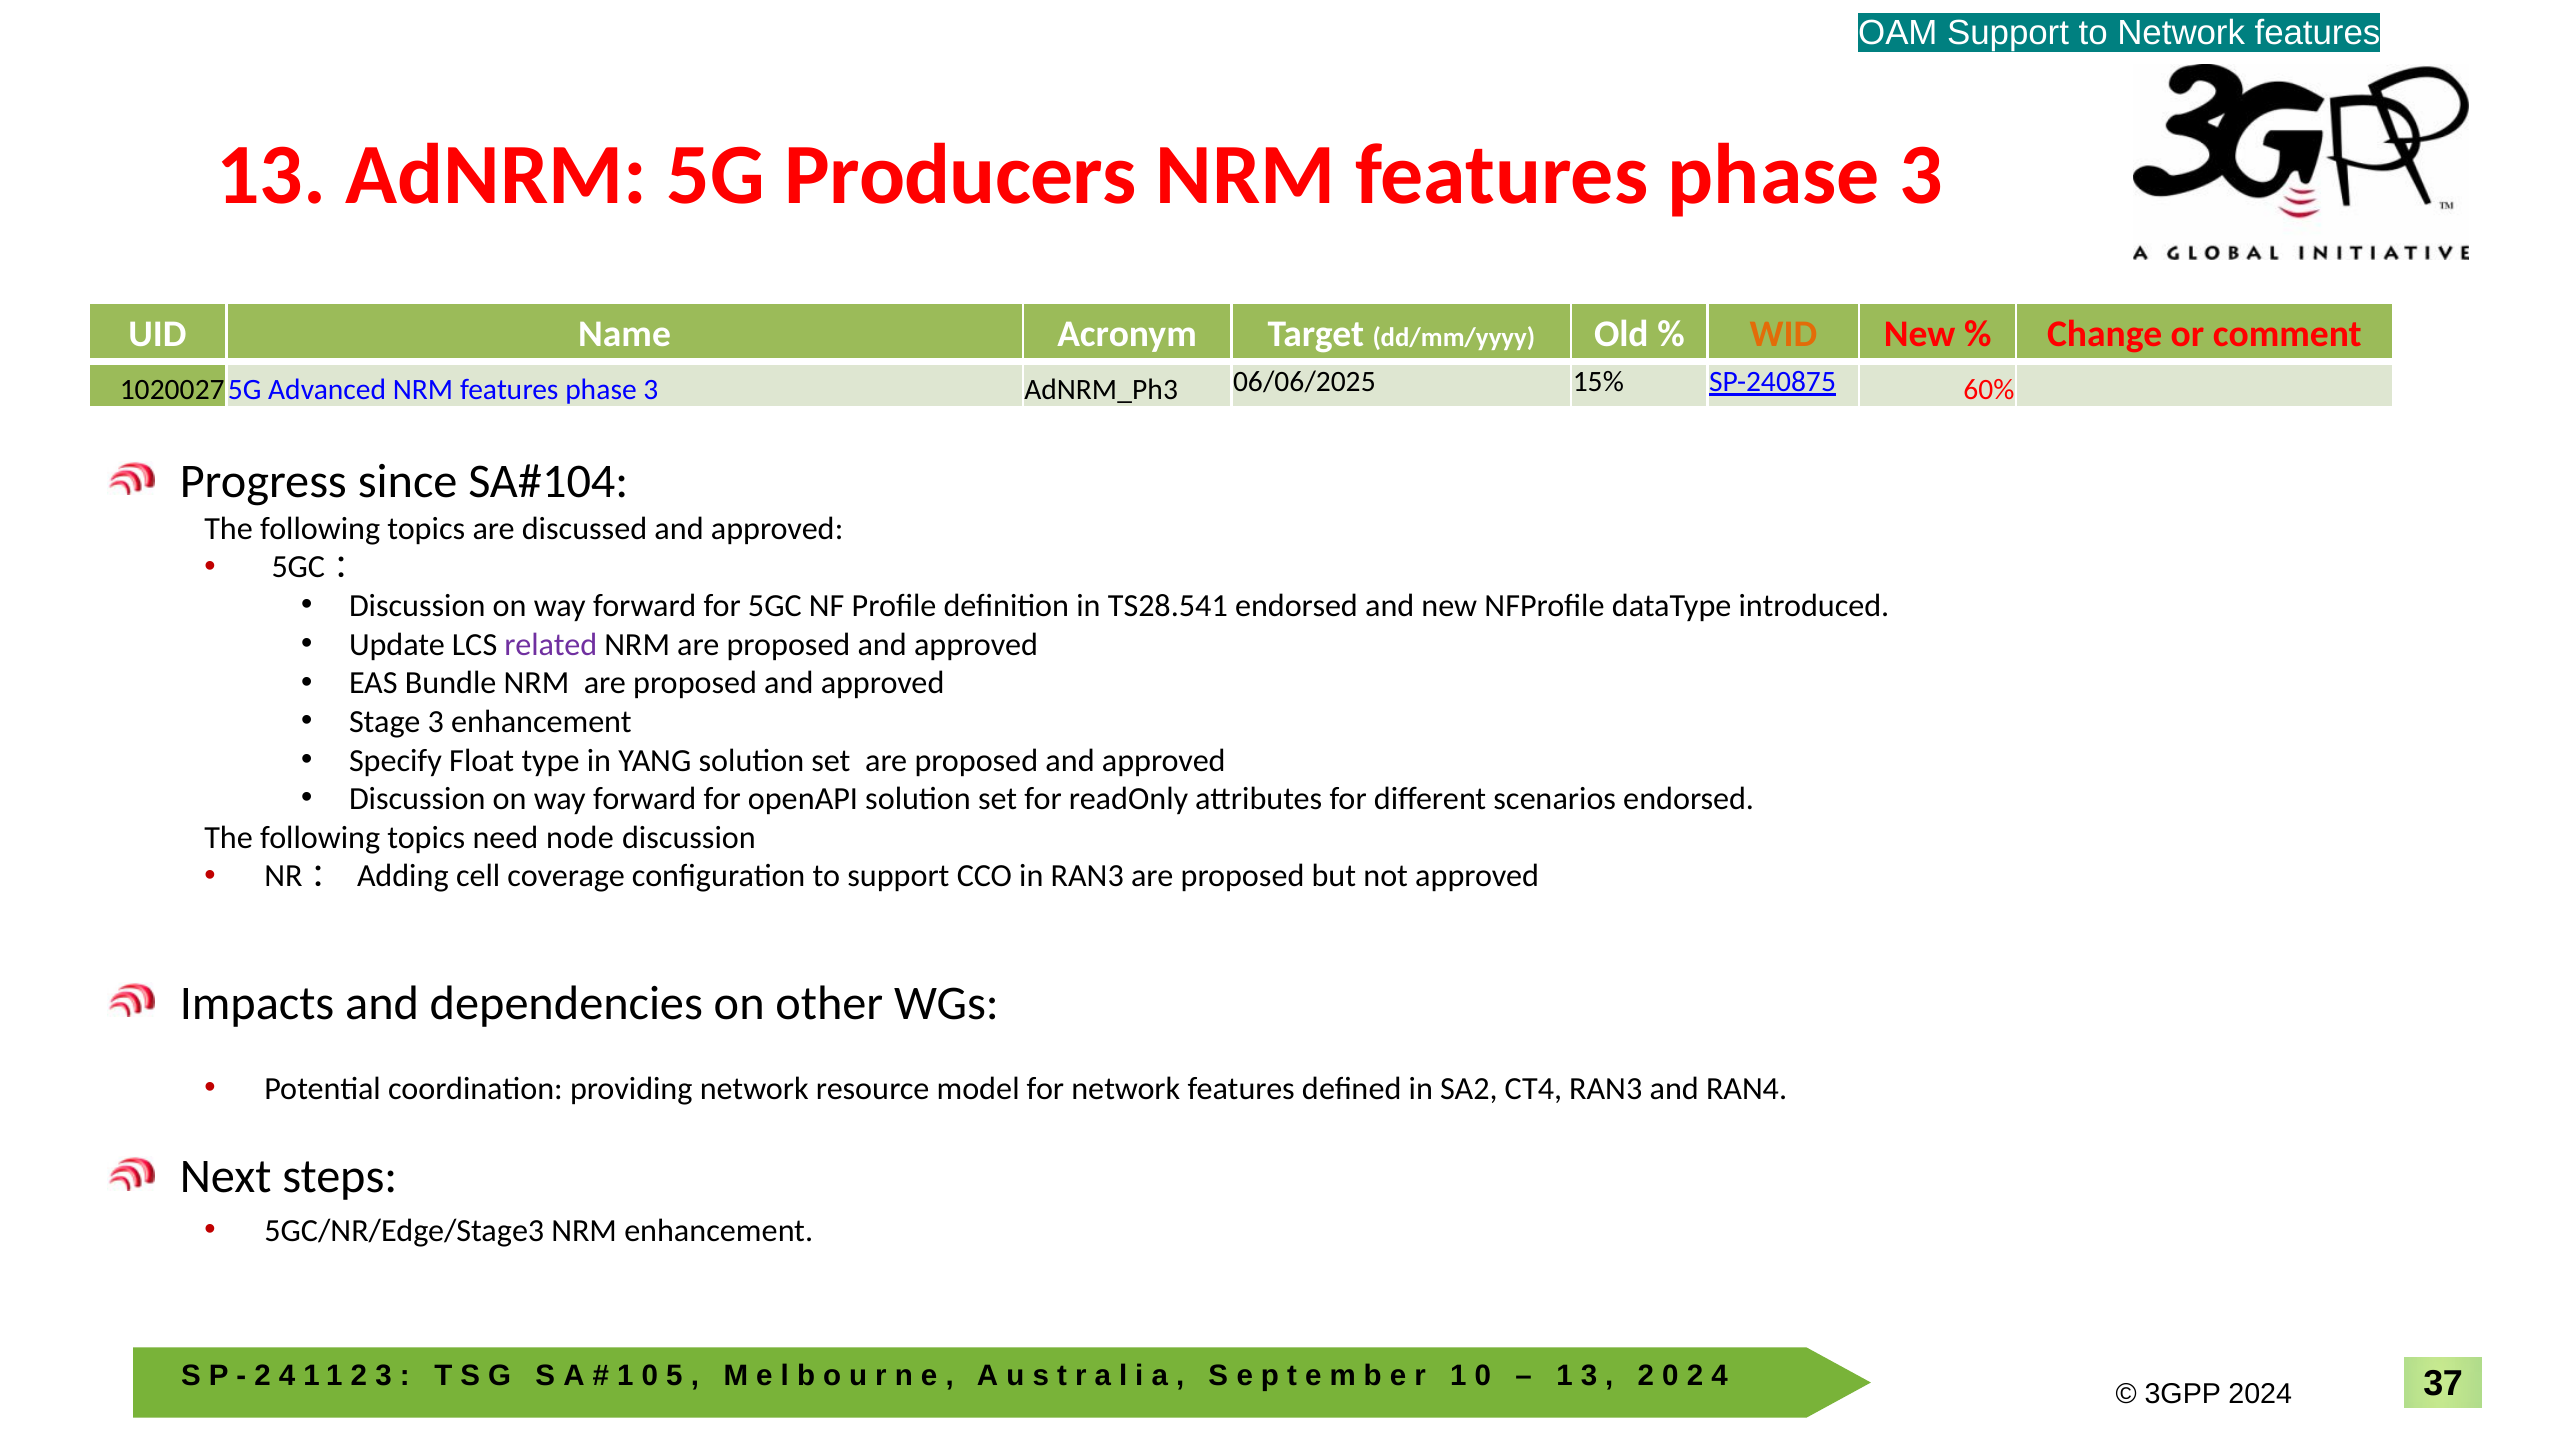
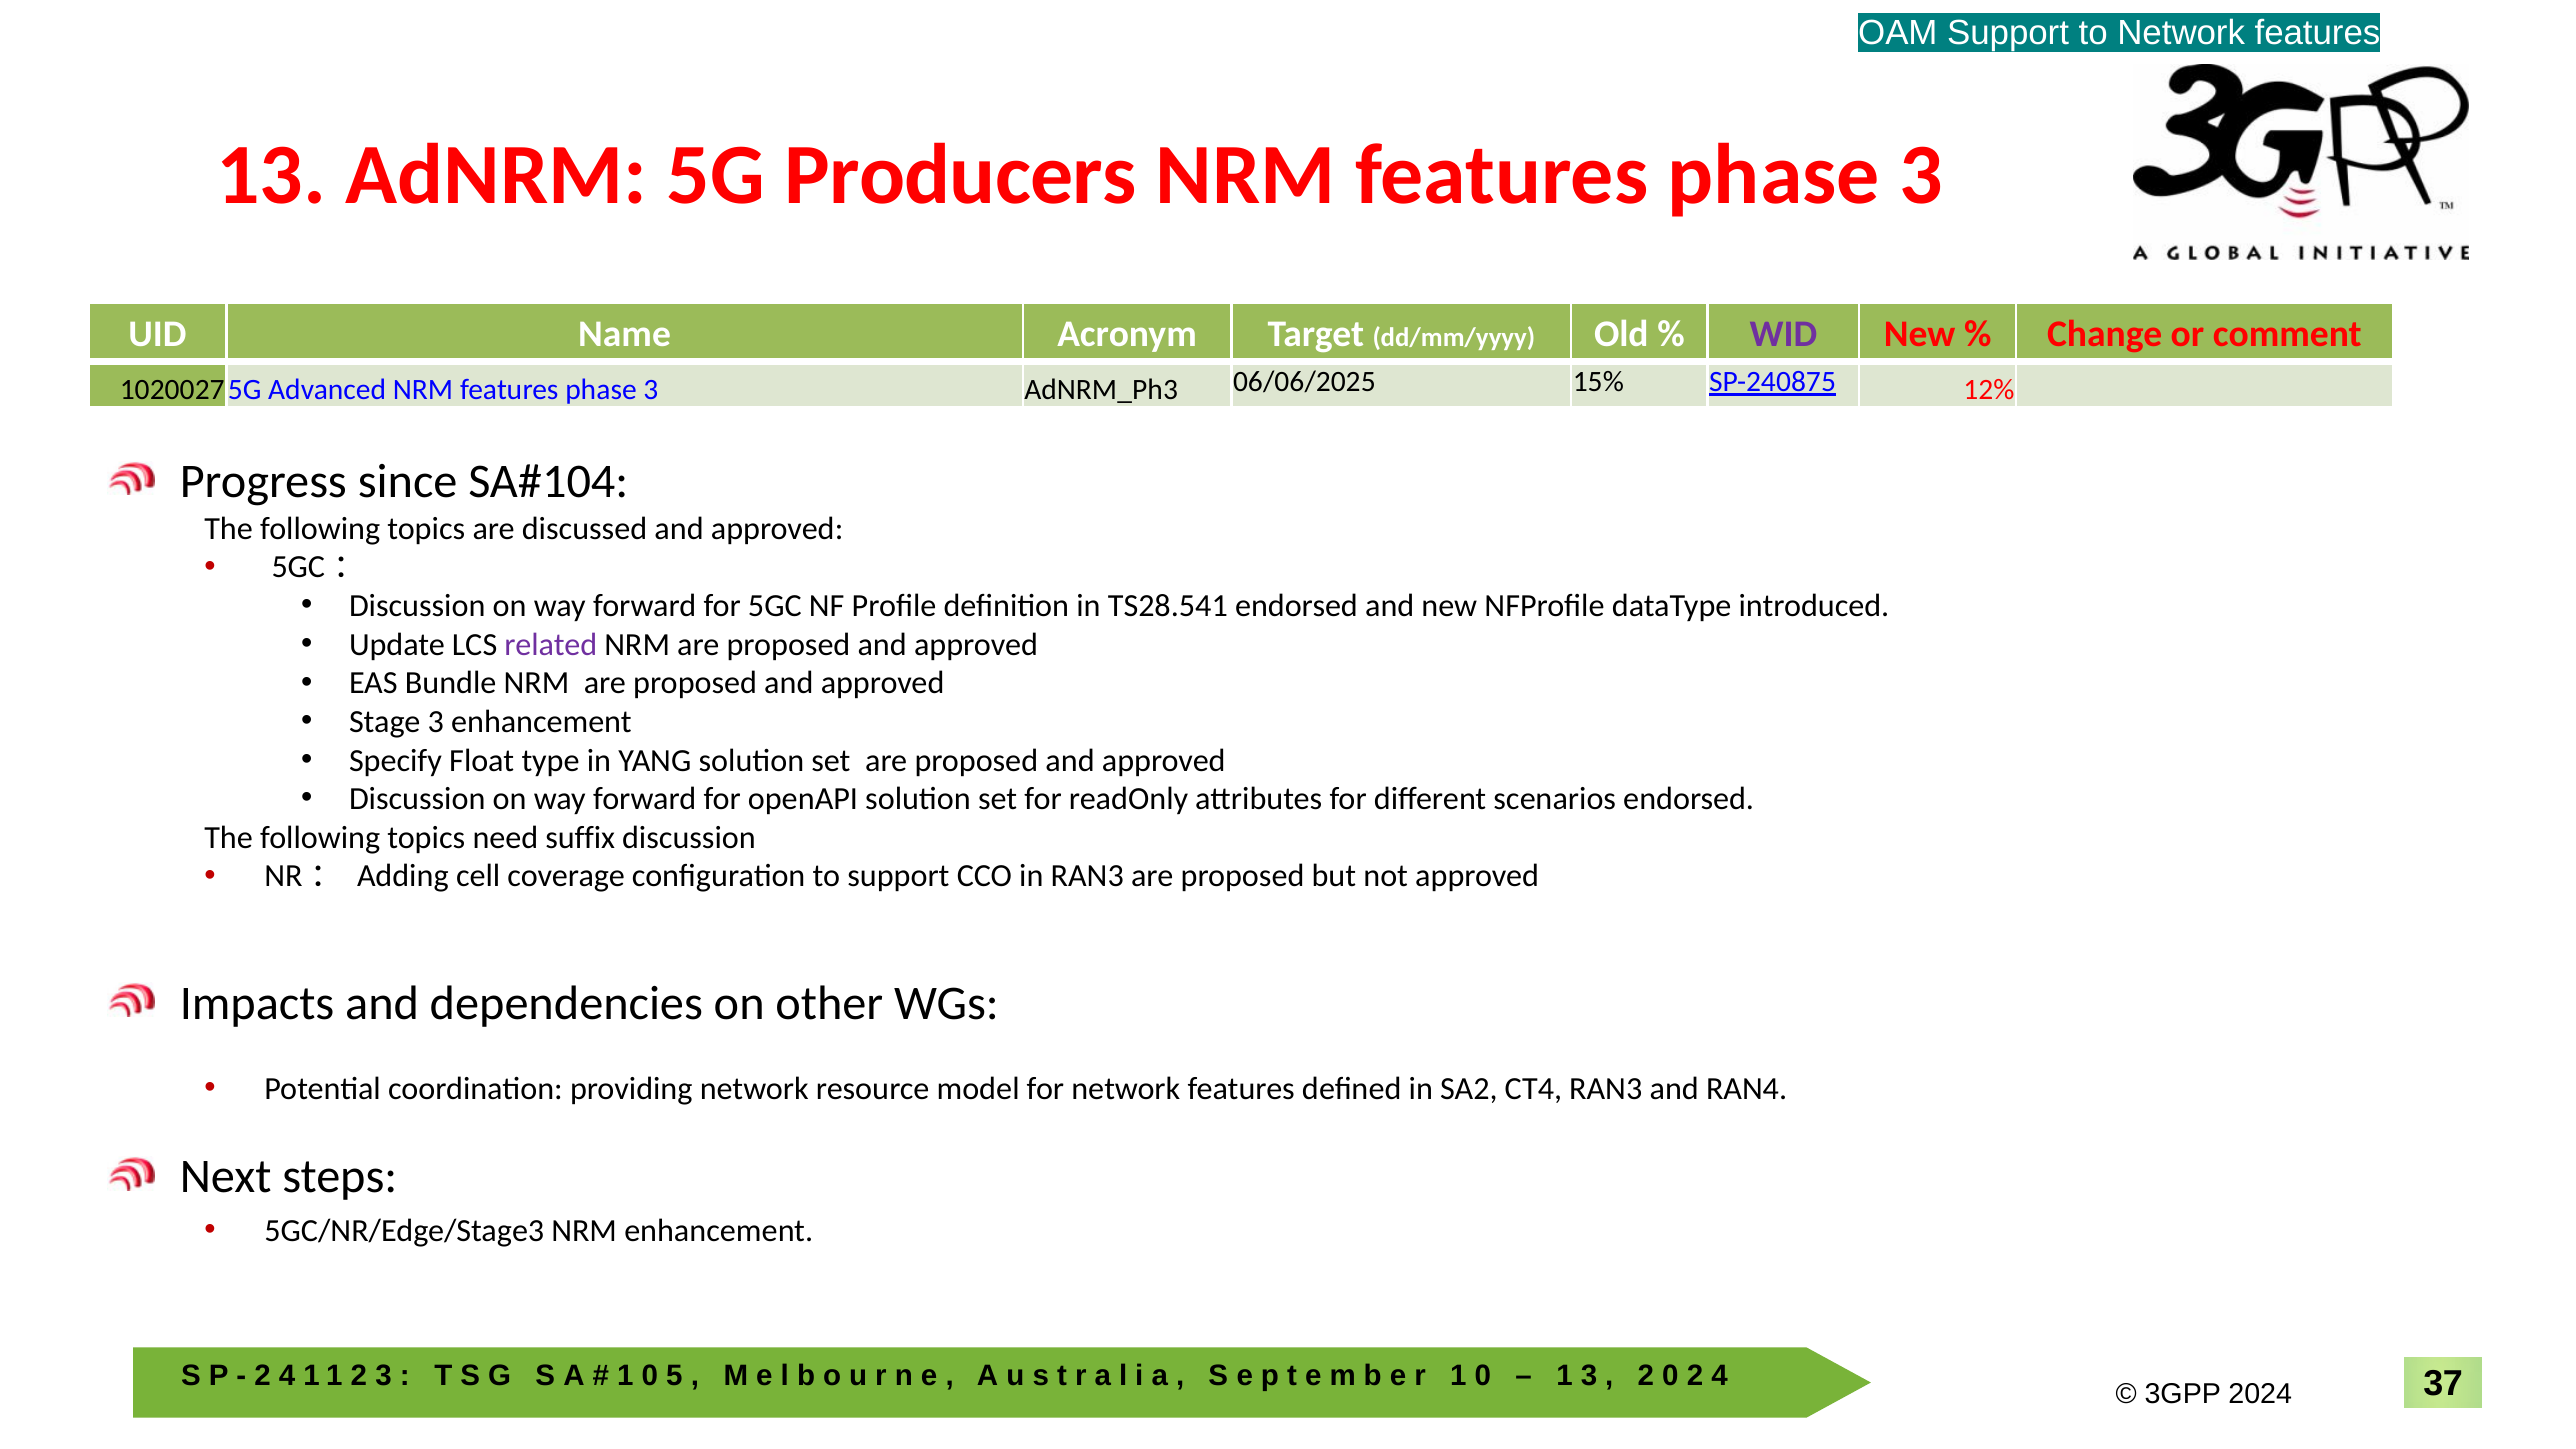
WID colour: orange -> purple
60%: 60% -> 12%
node: node -> suffix
